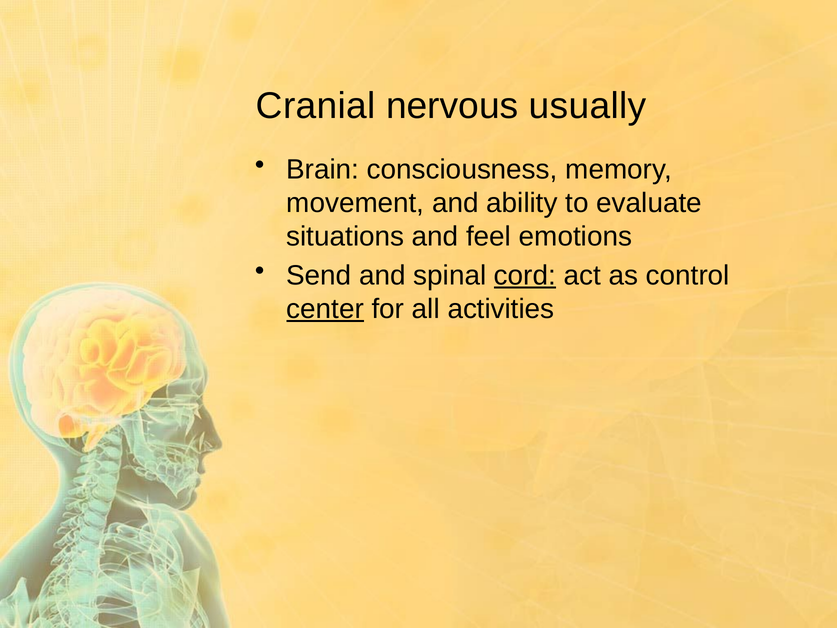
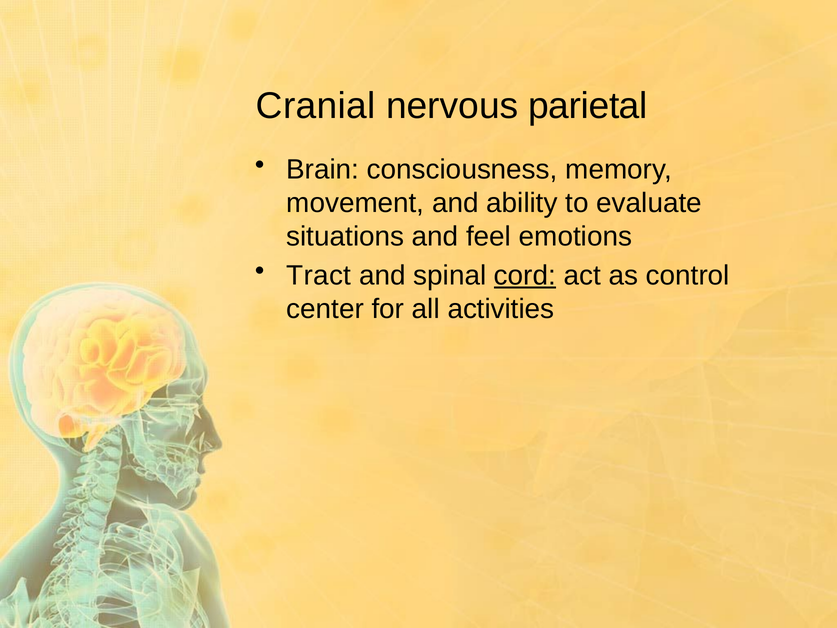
usually: usually -> parietal
Send: Send -> Tract
center underline: present -> none
